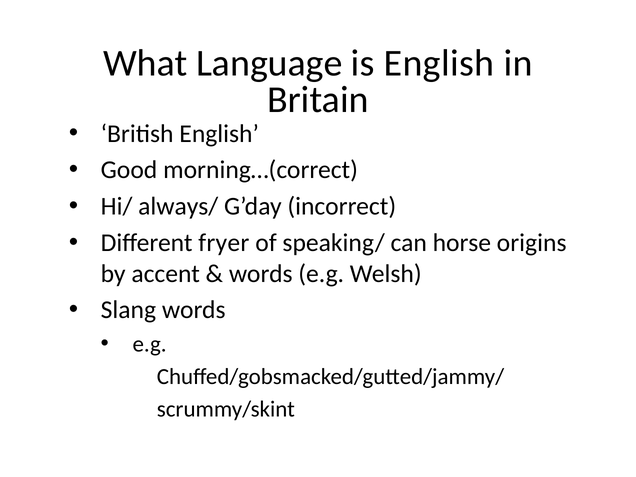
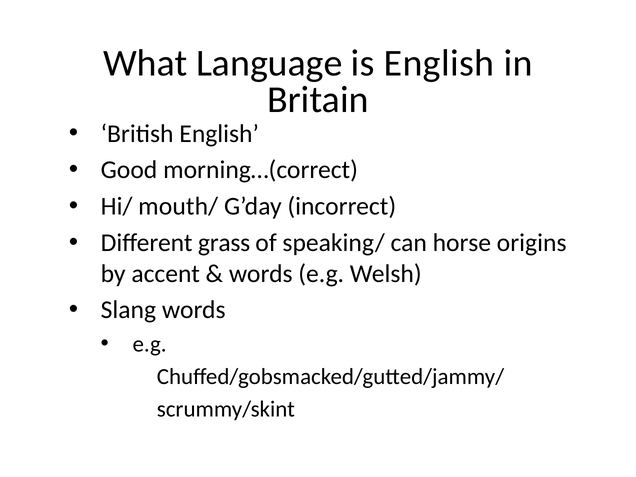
always/: always/ -> mouth/
fryer: fryer -> grass
